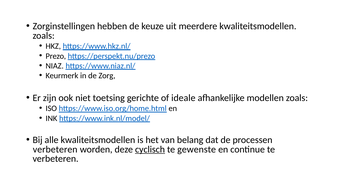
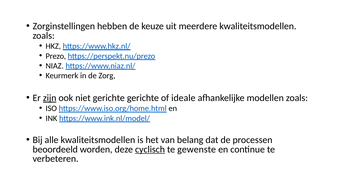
zijn underline: none -> present
niet toetsing: toetsing -> gerichte
verbeteren at (55, 149): verbeteren -> beoordeeld
